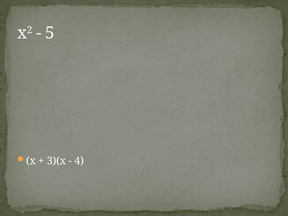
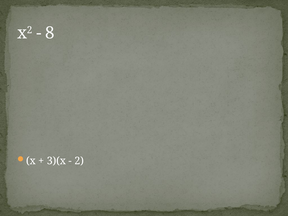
5: 5 -> 8
4: 4 -> 2
